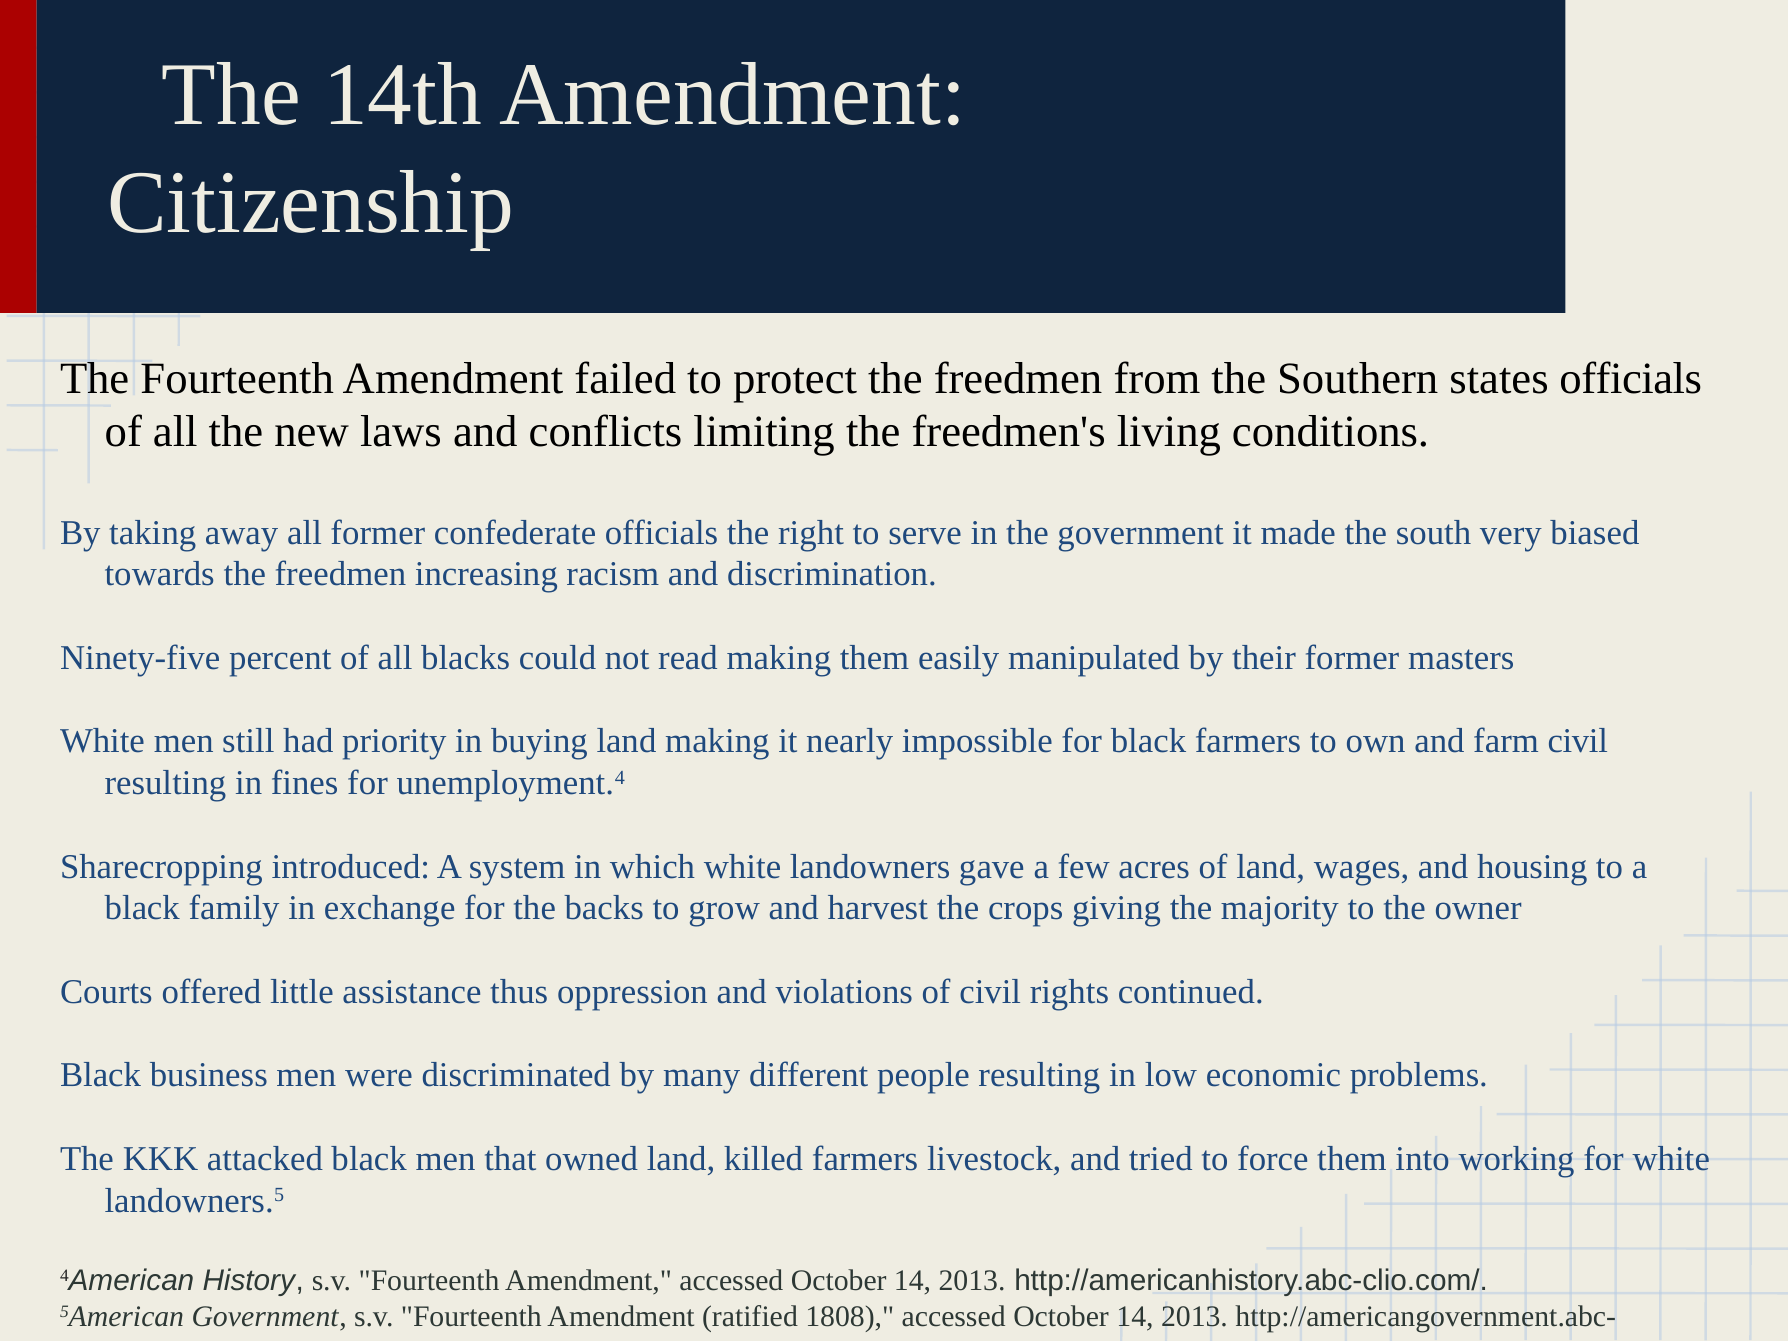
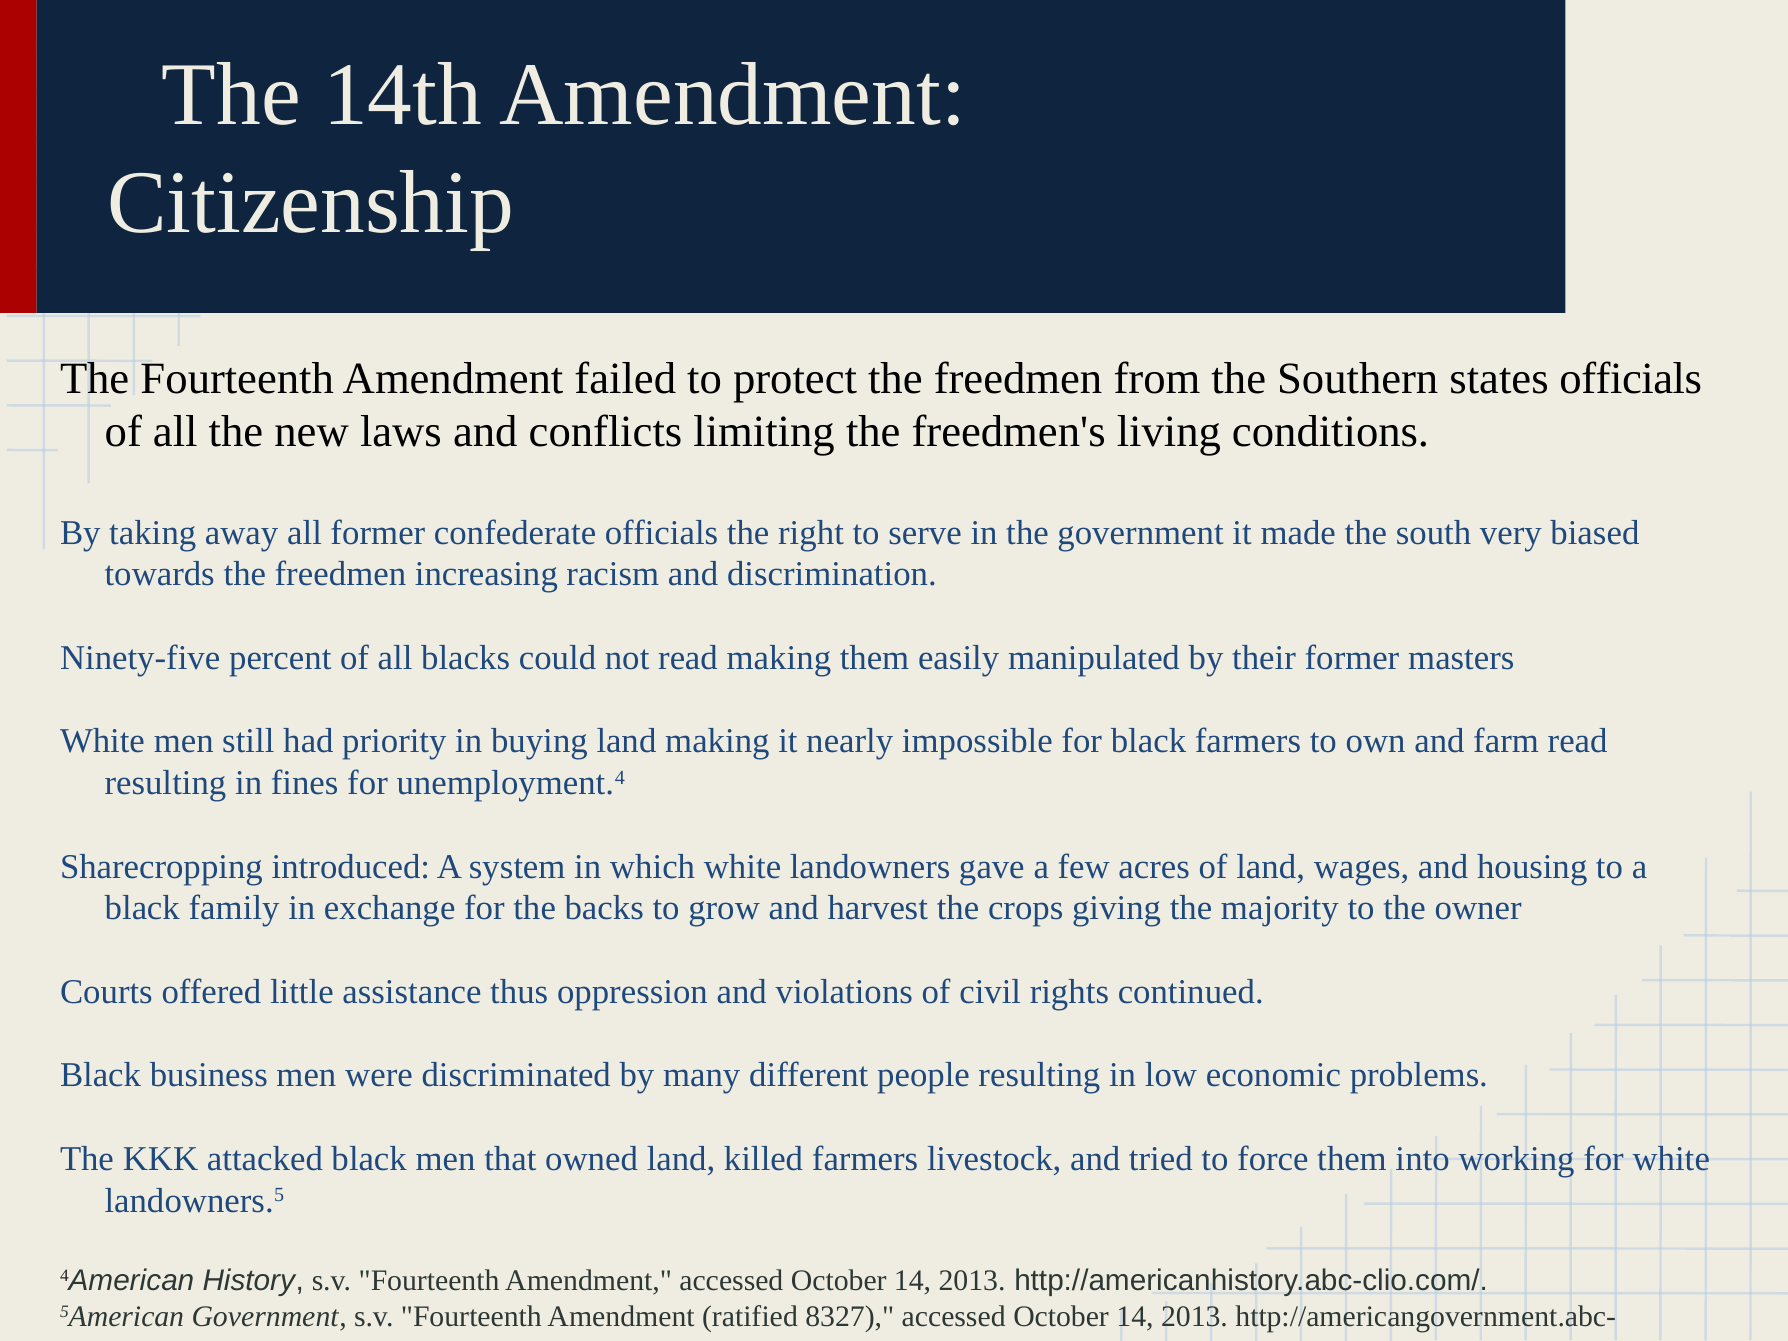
farm civil: civil -> read
1808: 1808 -> 8327
